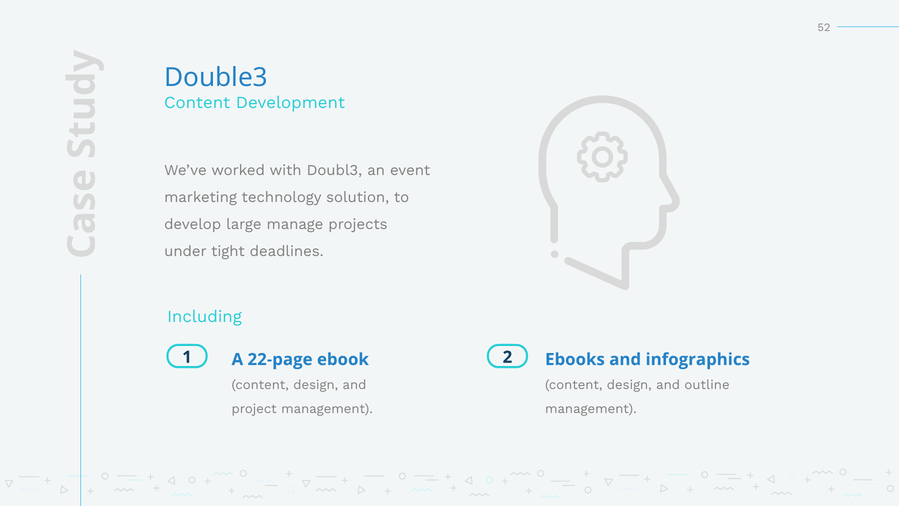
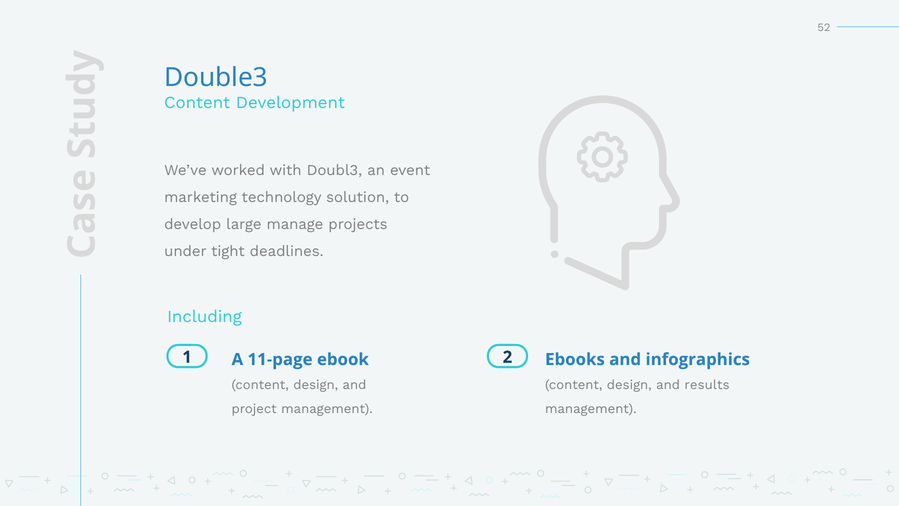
22-page: 22-page -> 11-page
outline: outline -> results
